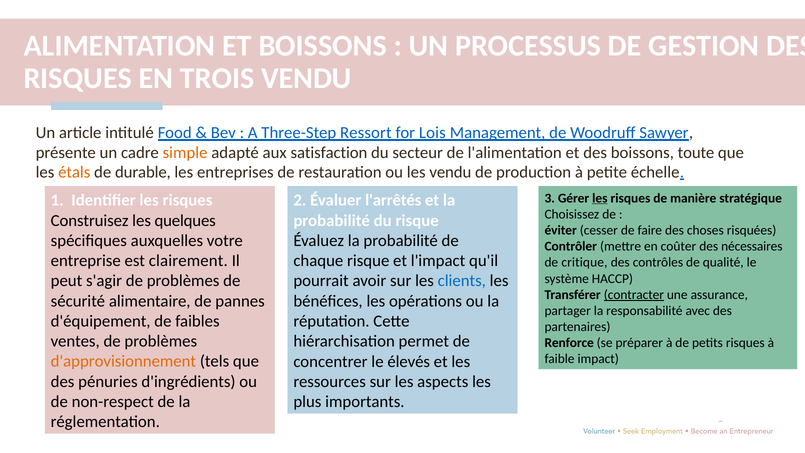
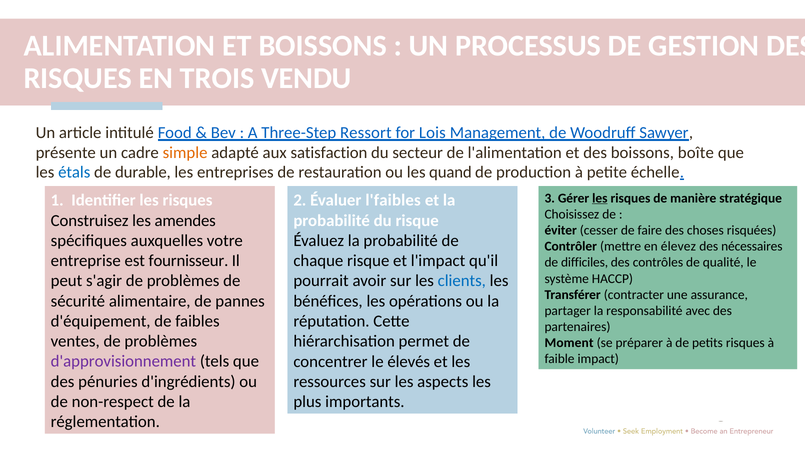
toute: toute -> boîte
étals colour: orange -> blue
les vendu: vendu -> quand
l'arrêtés: l'arrêtés -> l'faibles
quelques: quelques -> amendes
coûter: coûter -> élevez
clairement: clairement -> fournisseur
critique: critique -> difficiles
contracter underline: present -> none
Renforce: Renforce -> Moment
d'approvisionnement colour: orange -> purple
